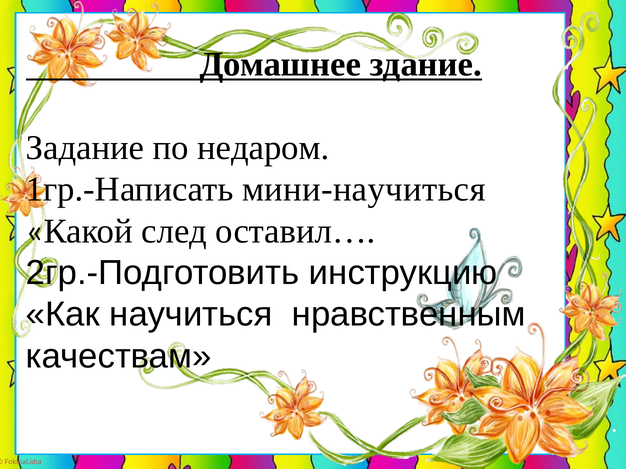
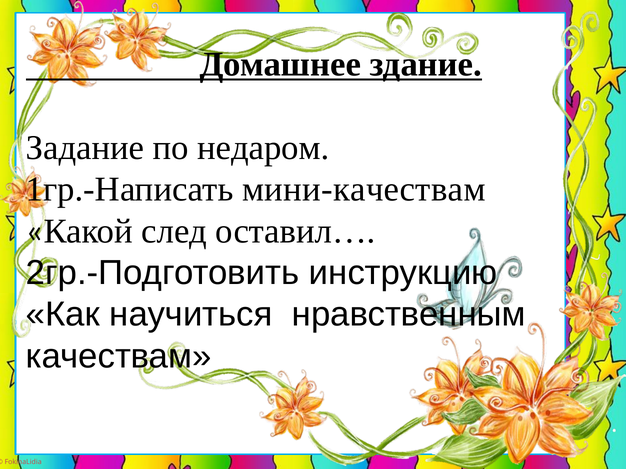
мини-научиться: мини-научиться -> мини-качествам
